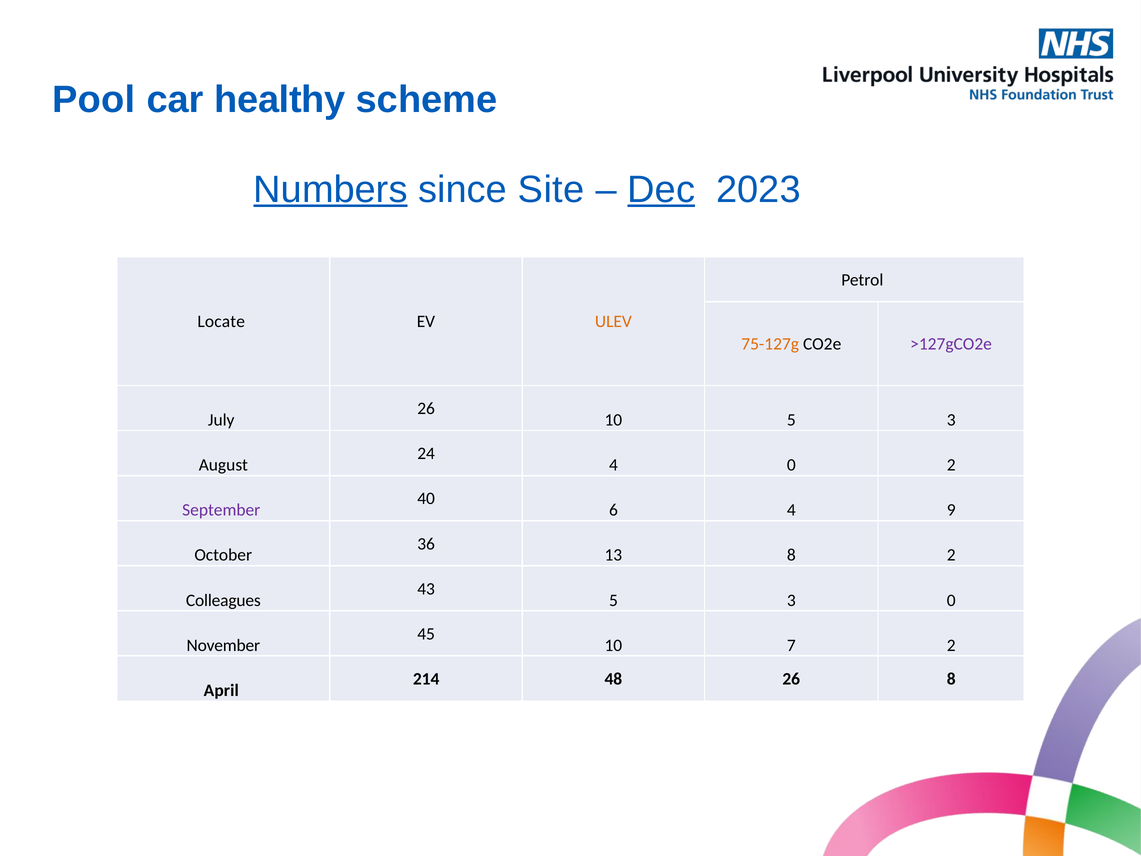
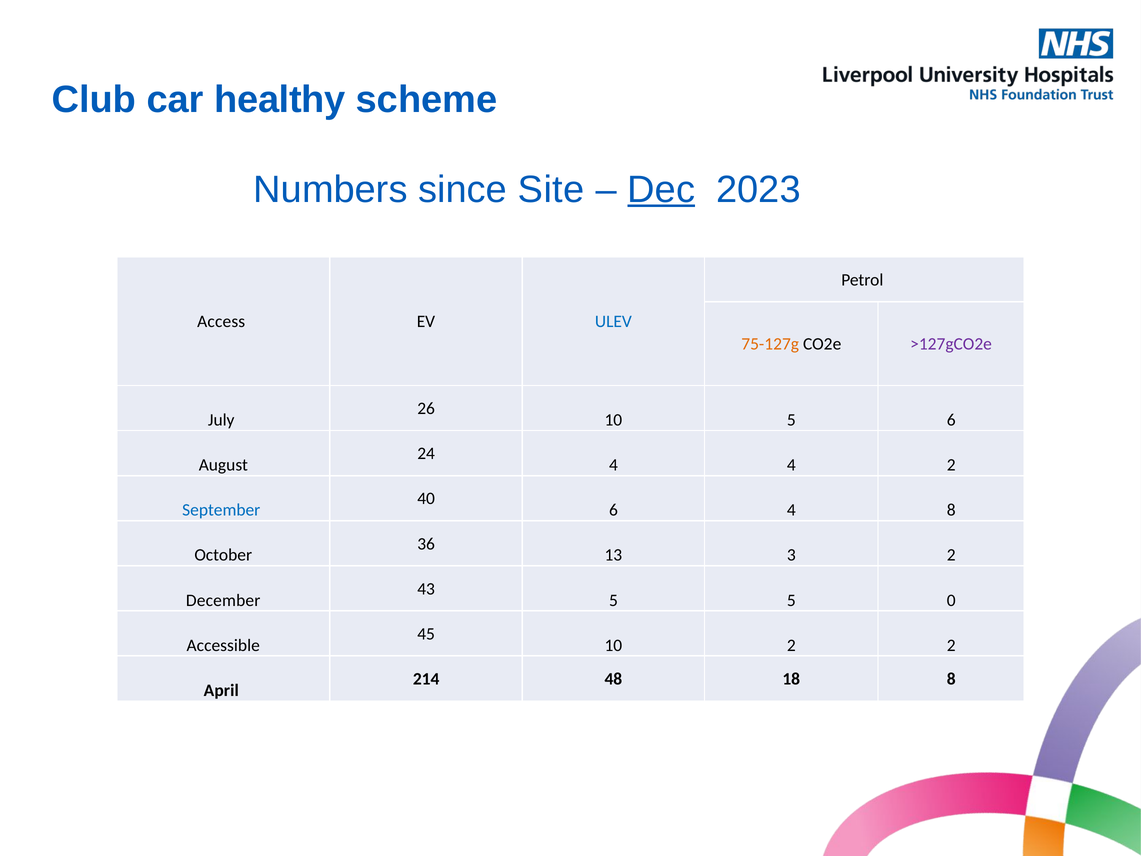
Pool: Pool -> Club
Numbers underline: present -> none
Locate: Locate -> Access
ULEV colour: orange -> blue
10 5 3: 3 -> 6
4 0: 0 -> 4
September colour: purple -> blue
4 9: 9 -> 8
13 8: 8 -> 3
Colleagues: Colleagues -> December
3 at (791, 600): 3 -> 5
November: November -> Accessible
10 7: 7 -> 2
48 26: 26 -> 18
